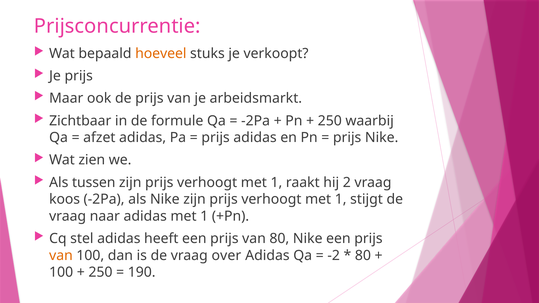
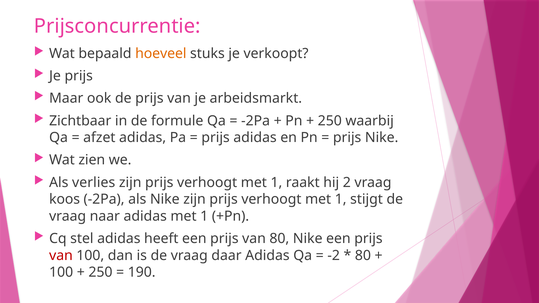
tussen: tussen -> verlies
van at (61, 256) colour: orange -> red
over: over -> daar
